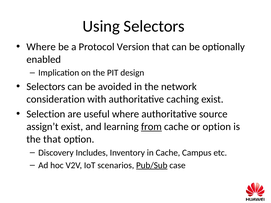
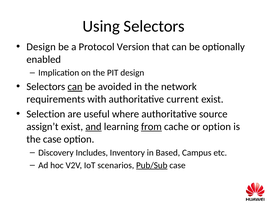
Where at (41, 47): Where -> Design
can at (75, 87) underline: none -> present
consideration: consideration -> requirements
caching: caching -> current
and underline: none -> present
the that: that -> case
in Cache: Cache -> Based
